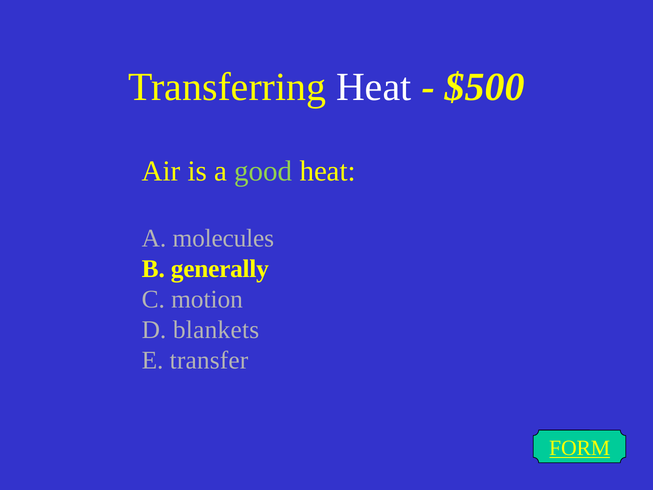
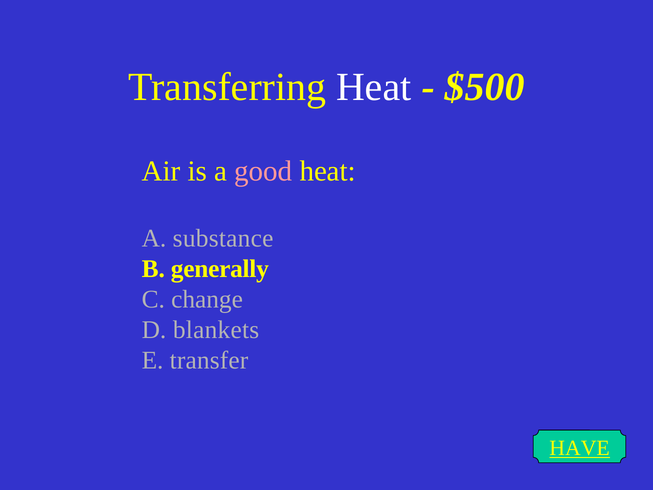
good colour: light green -> pink
molecules: molecules -> substance
motion: motion -> change
FORM: FORM -> HAVE
